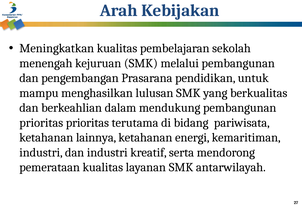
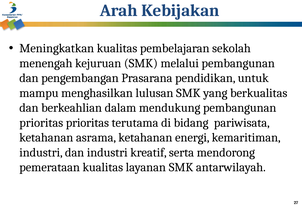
lainnya: lainnya -> asrama
